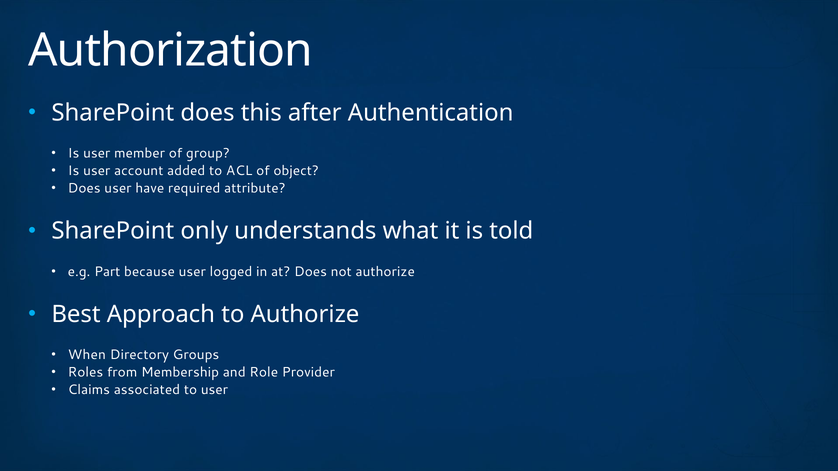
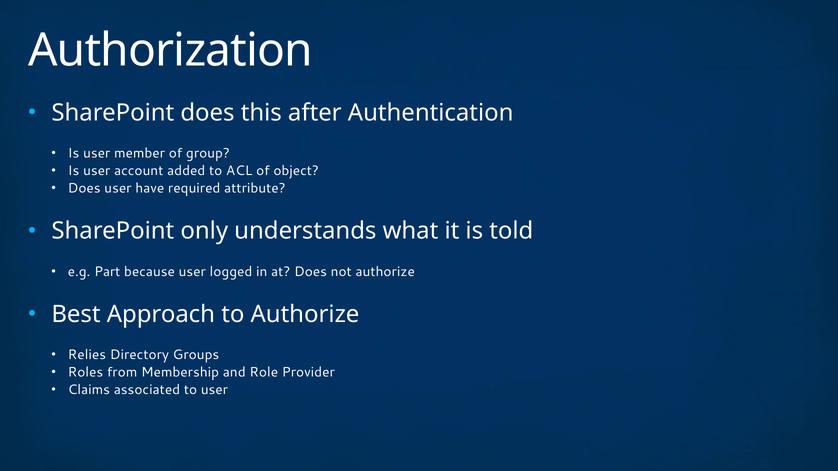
When: When -> Relies
